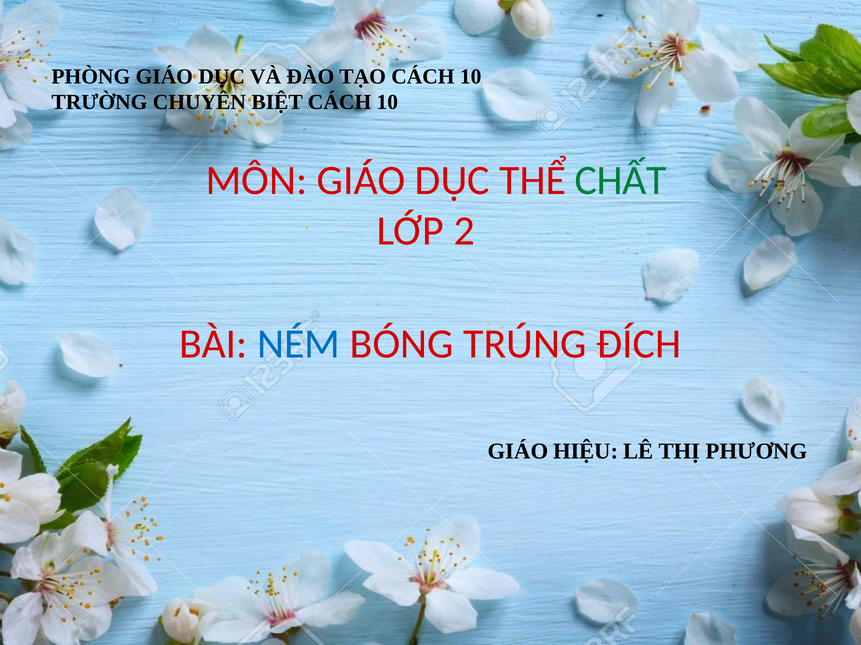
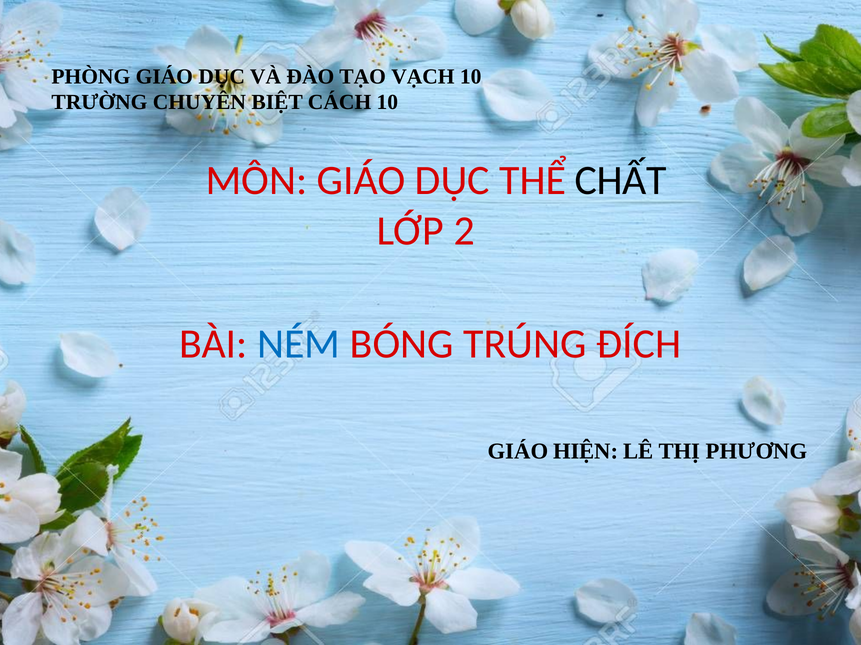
TẠO CÁCH: CÁCH -> VẠCH
CHẤT colour: green -> black
HIỆU: HIỆU -> HIỆN
